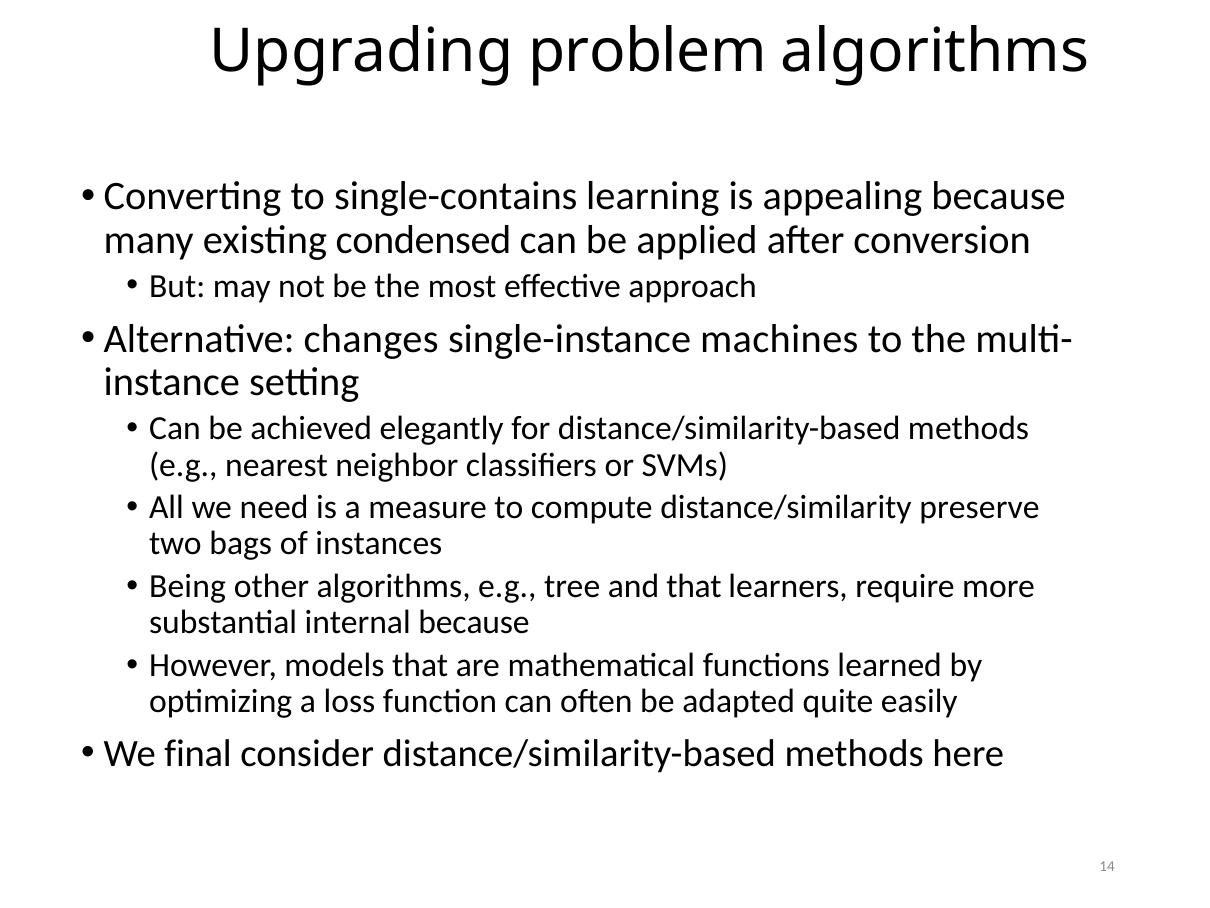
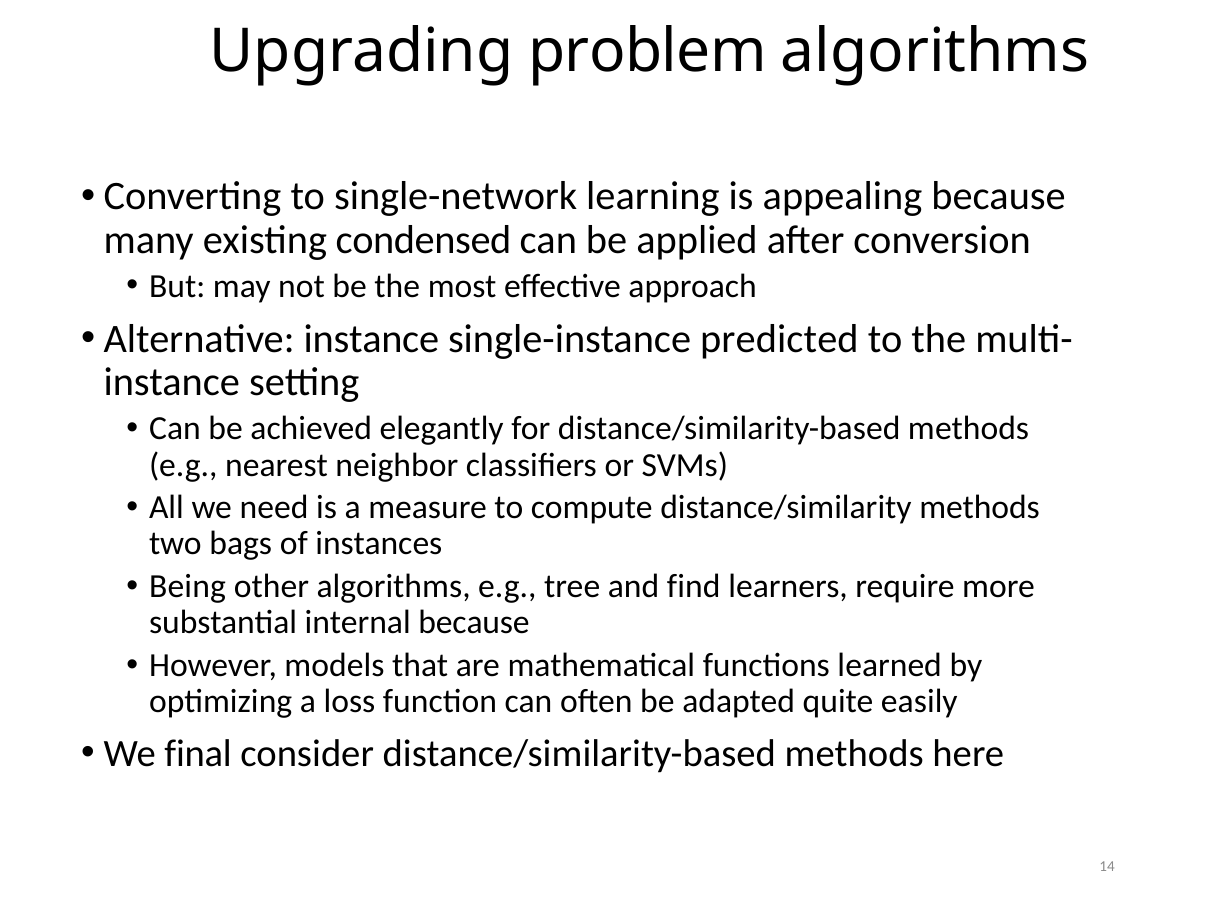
single-contains: single-contains -> single-network
Alternative changes: changes -> instance
machines: machines -> predicted
distance/similarity preserve: preserve -> methods
and that: that -> find
